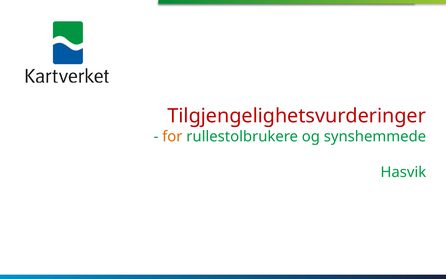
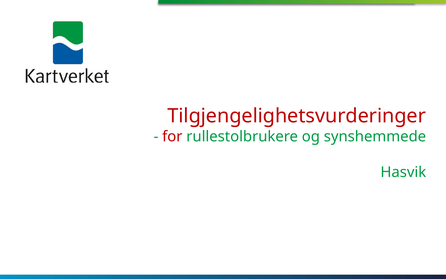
for colour: orange -> red
